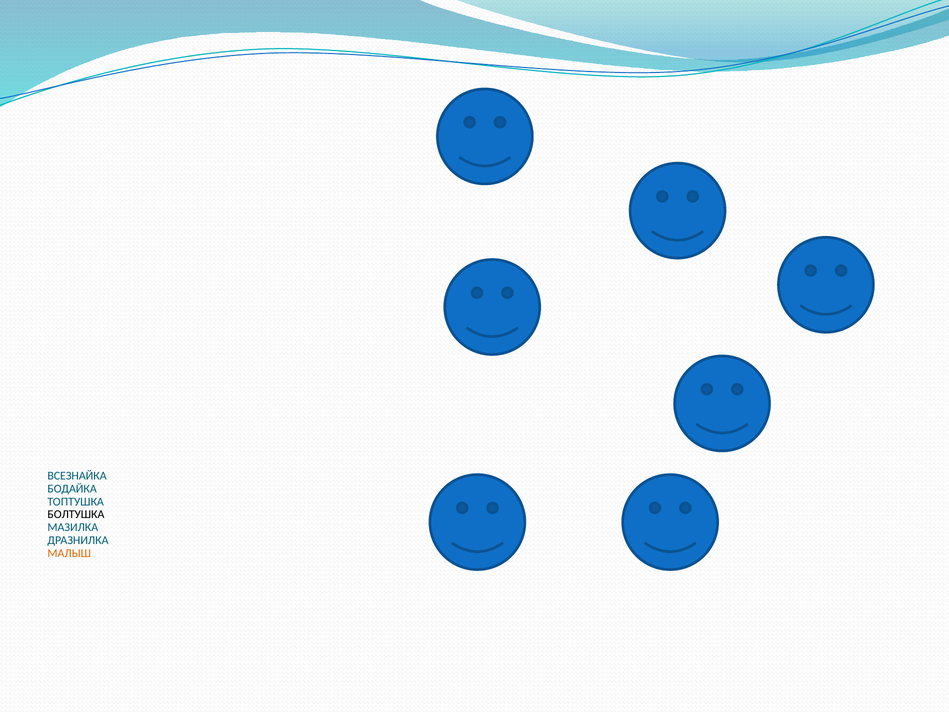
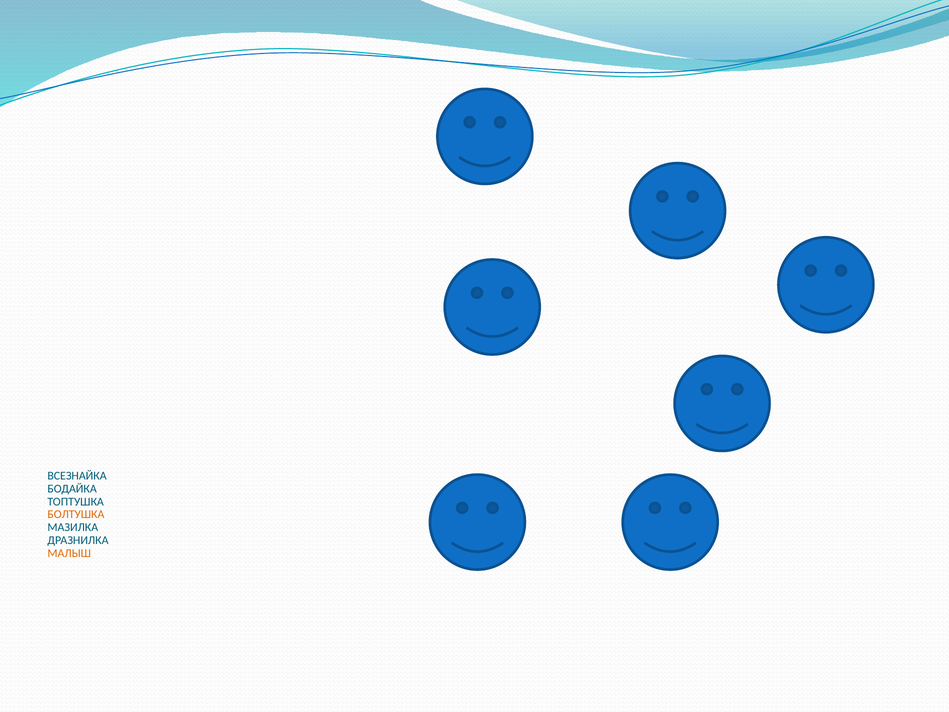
БОЛТУШКА colour: black -> orange
